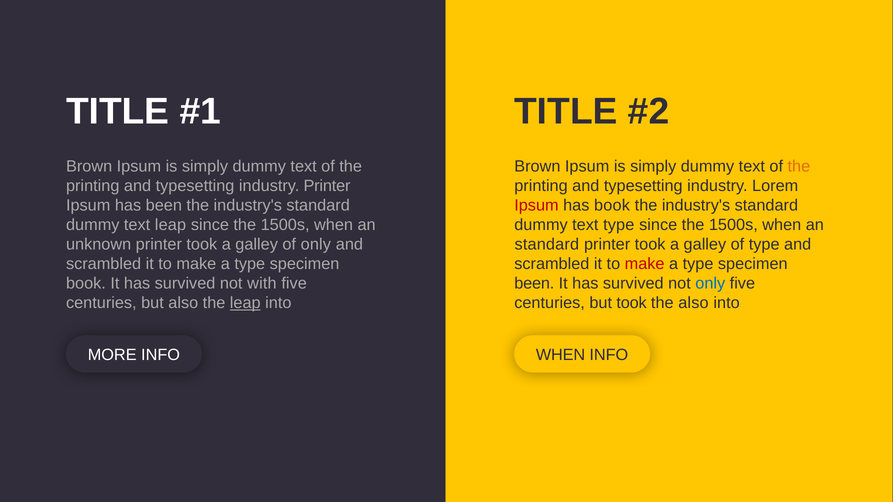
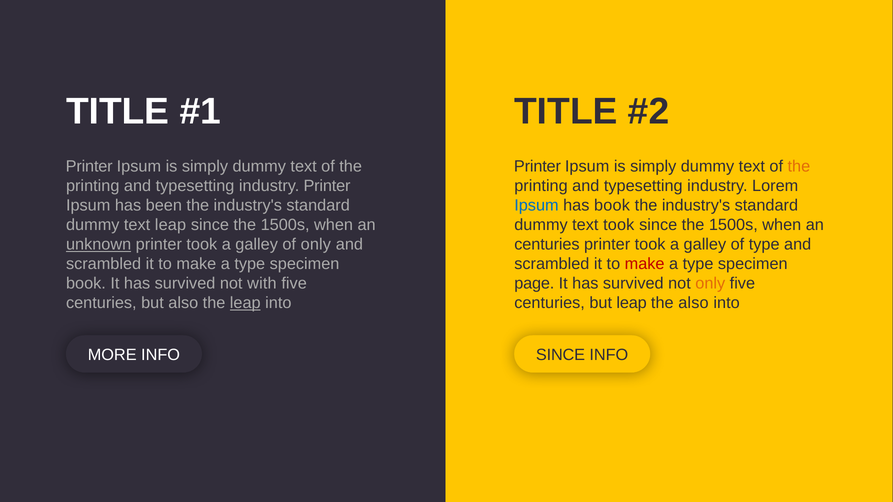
Brown at (89, 166): Brown -> Printer
Brown at (537, 166): Brown -> Printer
Ipsum at (536, 205) colour: red -> blue
text type: type -> took
unknown underline: none -> present
standard at (547, 245): standard -> centuries
been at (534, 284): been -> page
only at (710, 284) colour: blue -> orange
but took: took -> leap
INFO WHEN: WHEN -> SINCE
